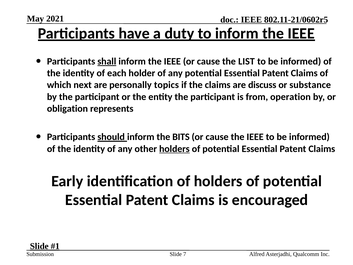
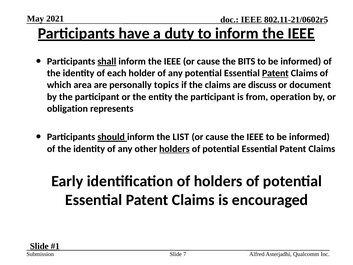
LIST: LIST -> BITS
Patent at (275, 73) underline: none -> present
next: next -> area
substance: substance -> document
BITS: BITS -> LIST
